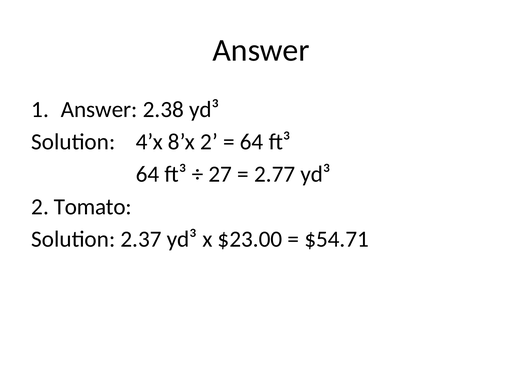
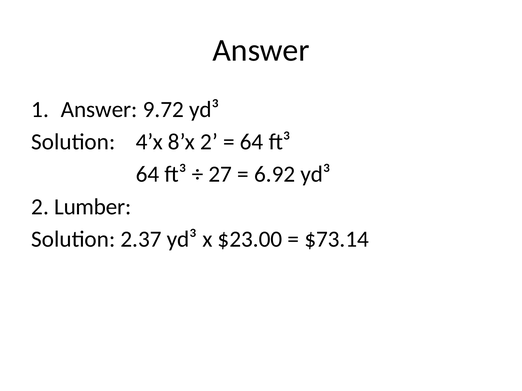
2.38: 2.38 -> 9.72
2.77: 2.77 -> 6.92
Tomato: Tomato -> Lumber
$54.71: $54.71 -> $73.14
